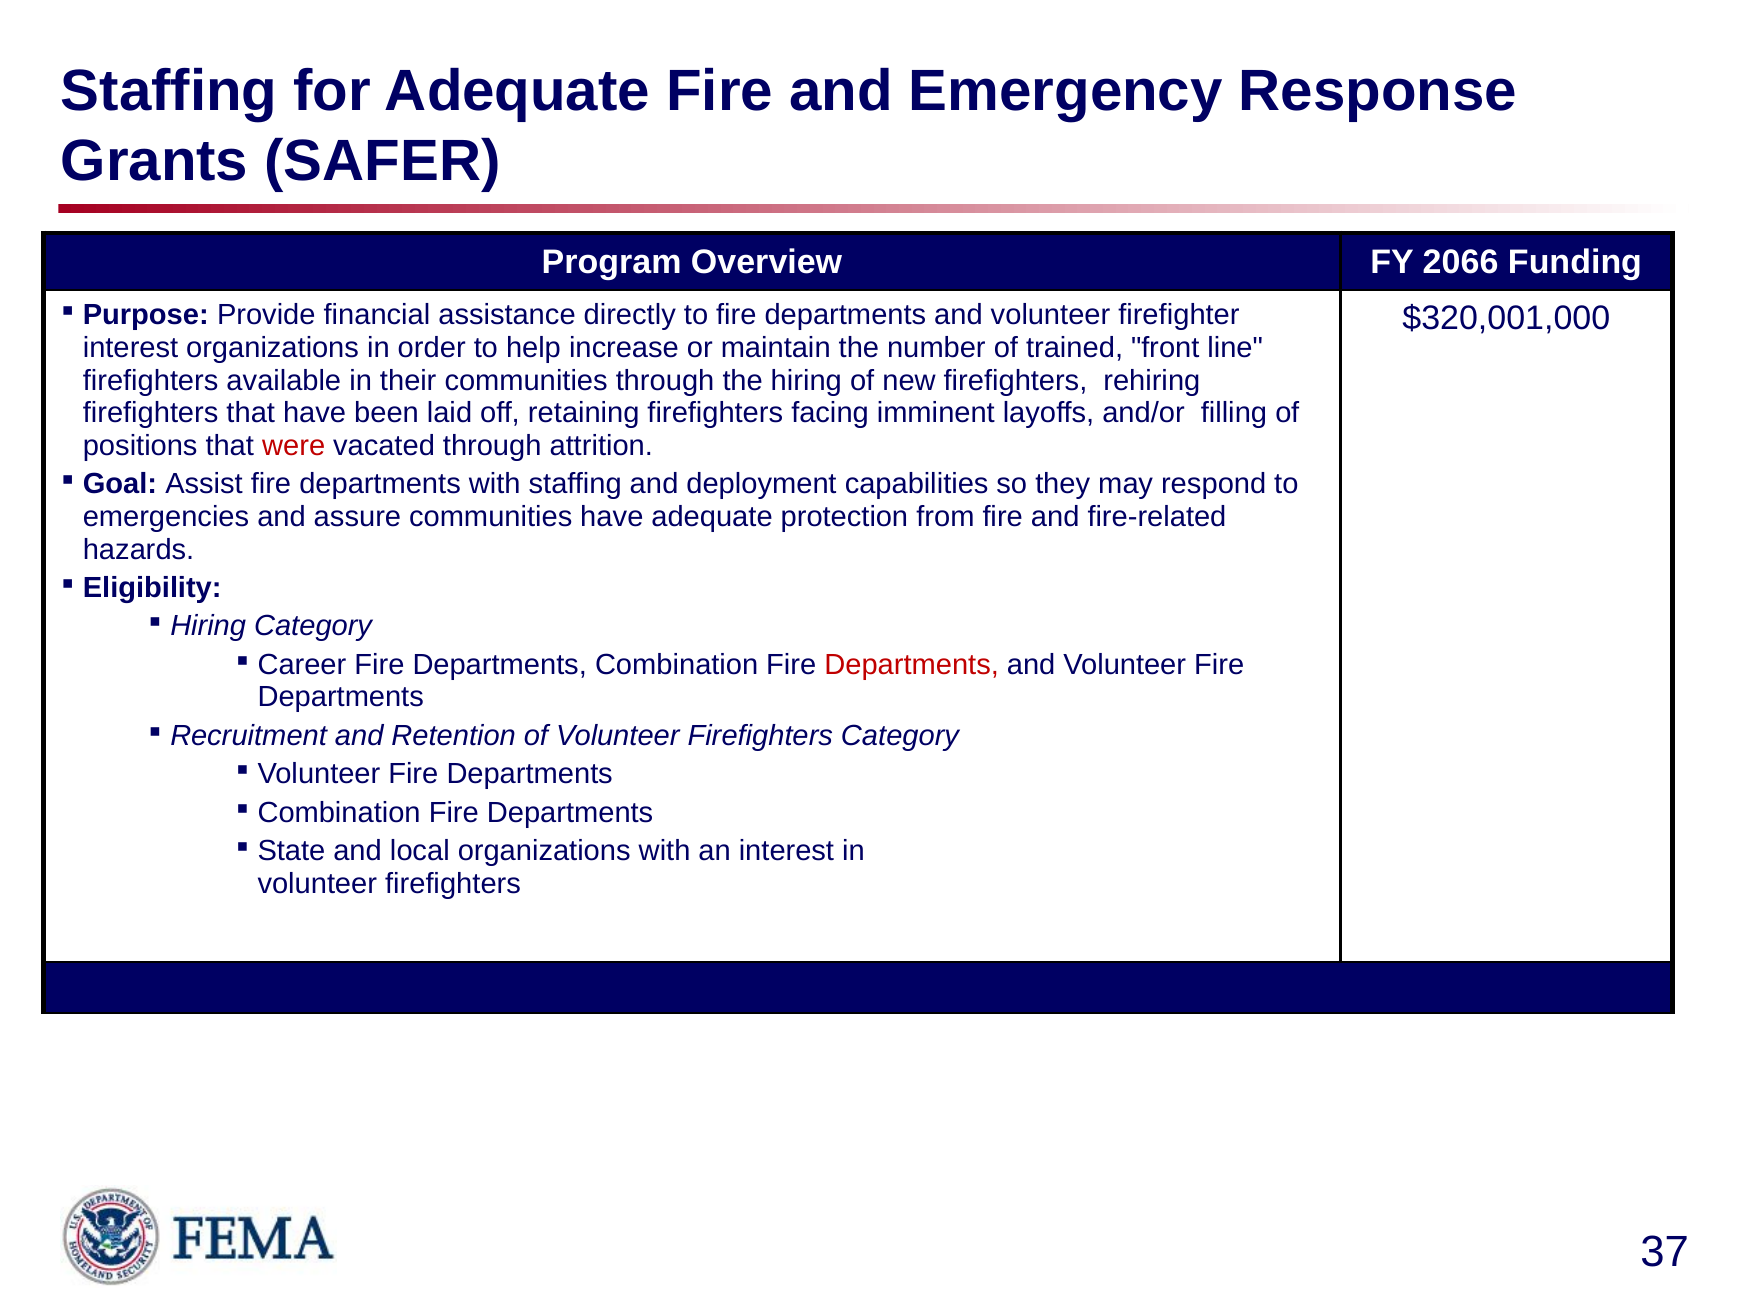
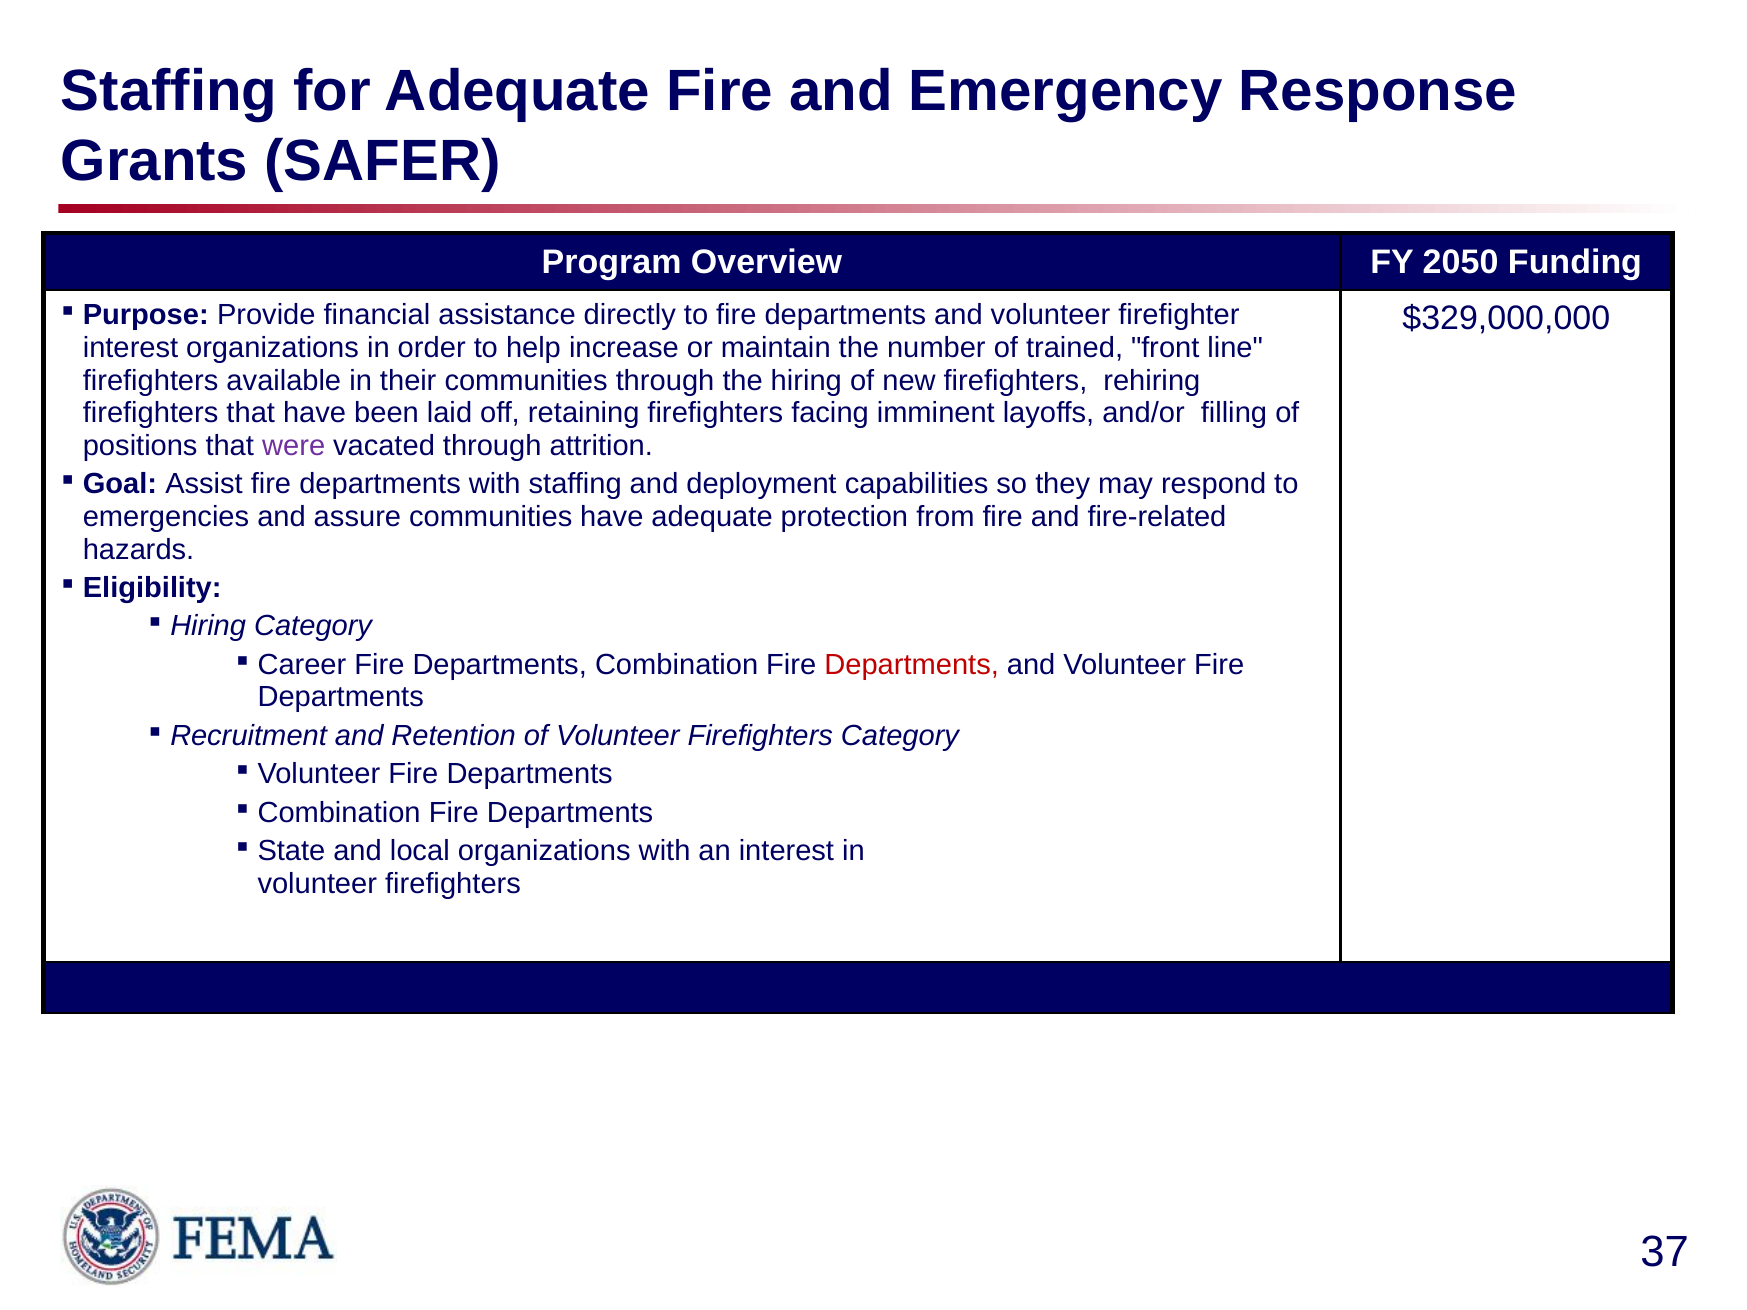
2066: 2066 -> 2050
$320,001,000: $320,001,000 -> $329,000,000
were colour: red -> purple
